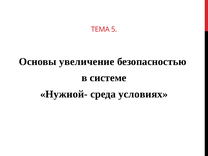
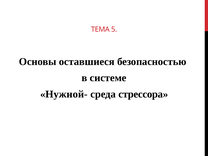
увеличение: увеличение -> оставшиеся
условиях: условиях -> стрессора
